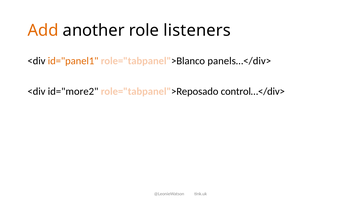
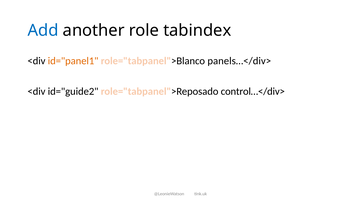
Add colour: orange -> blue
listeners: listeners -> tabindex
id="more2: id="more2 -> id="guide2
